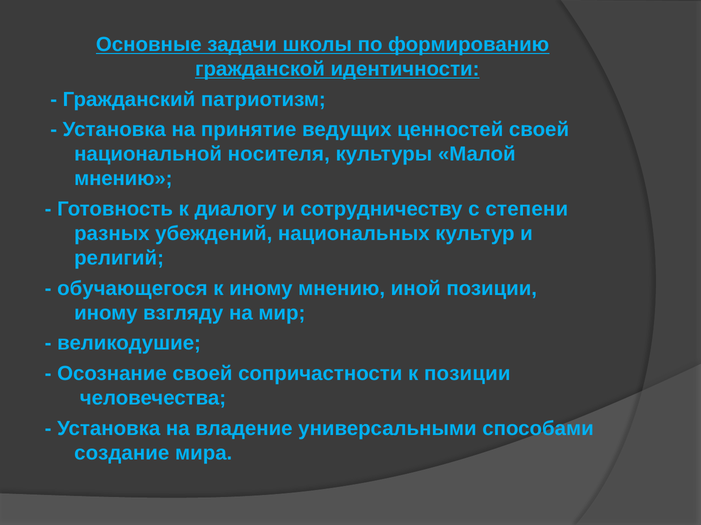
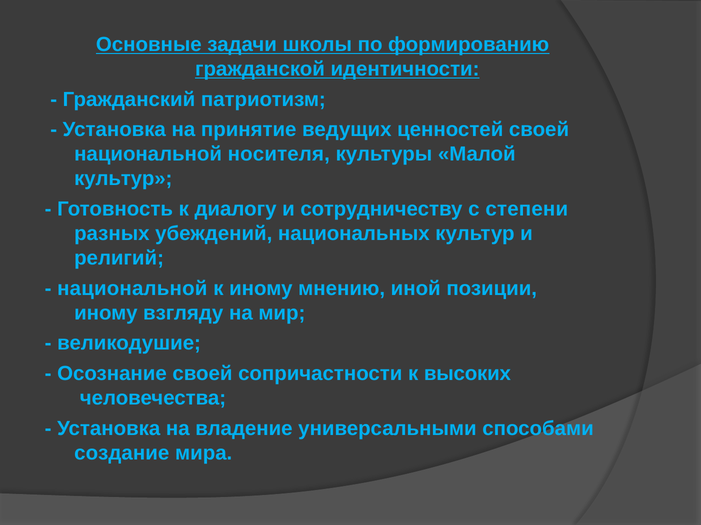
мнению at (123, 179): мнению -> культур
обучающегося at (132, 289): обучающегося -> национальной
к позиции: позиции -> высоких
